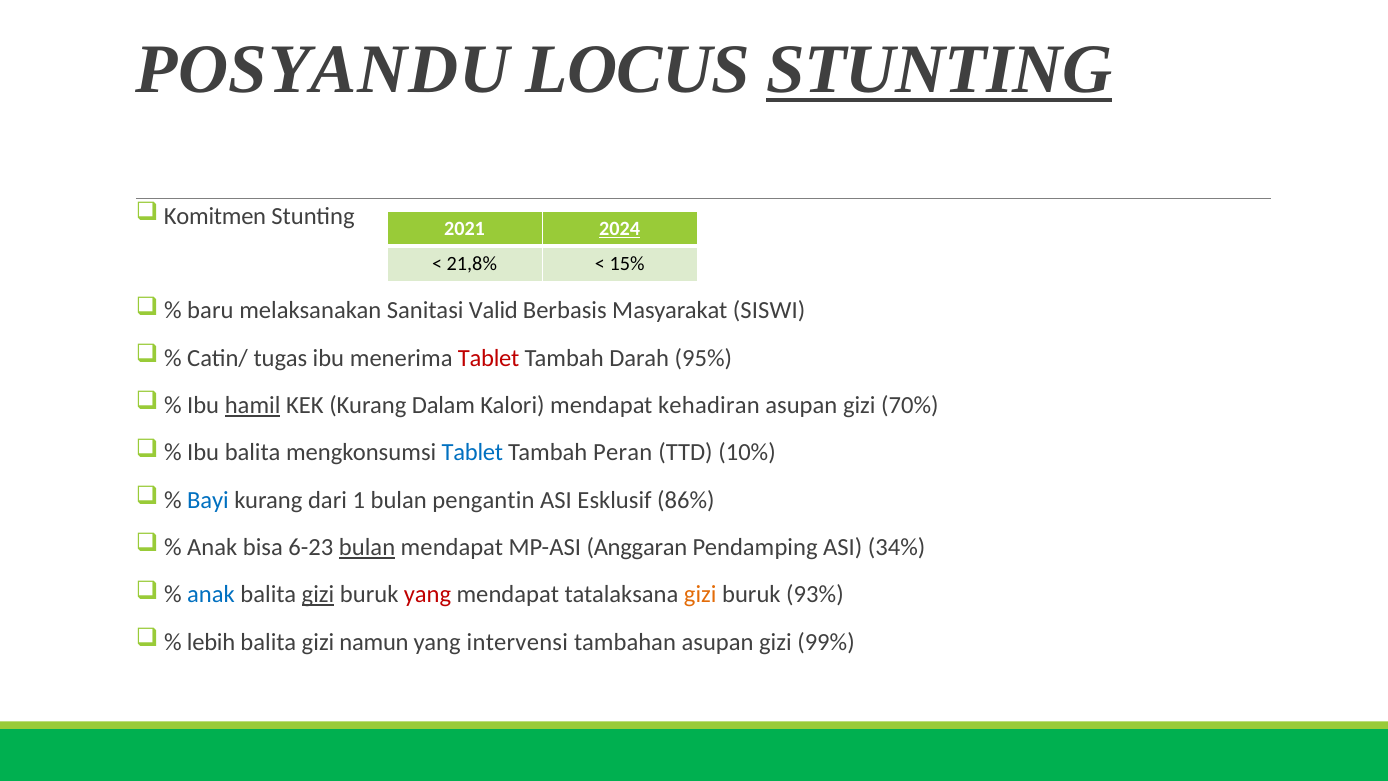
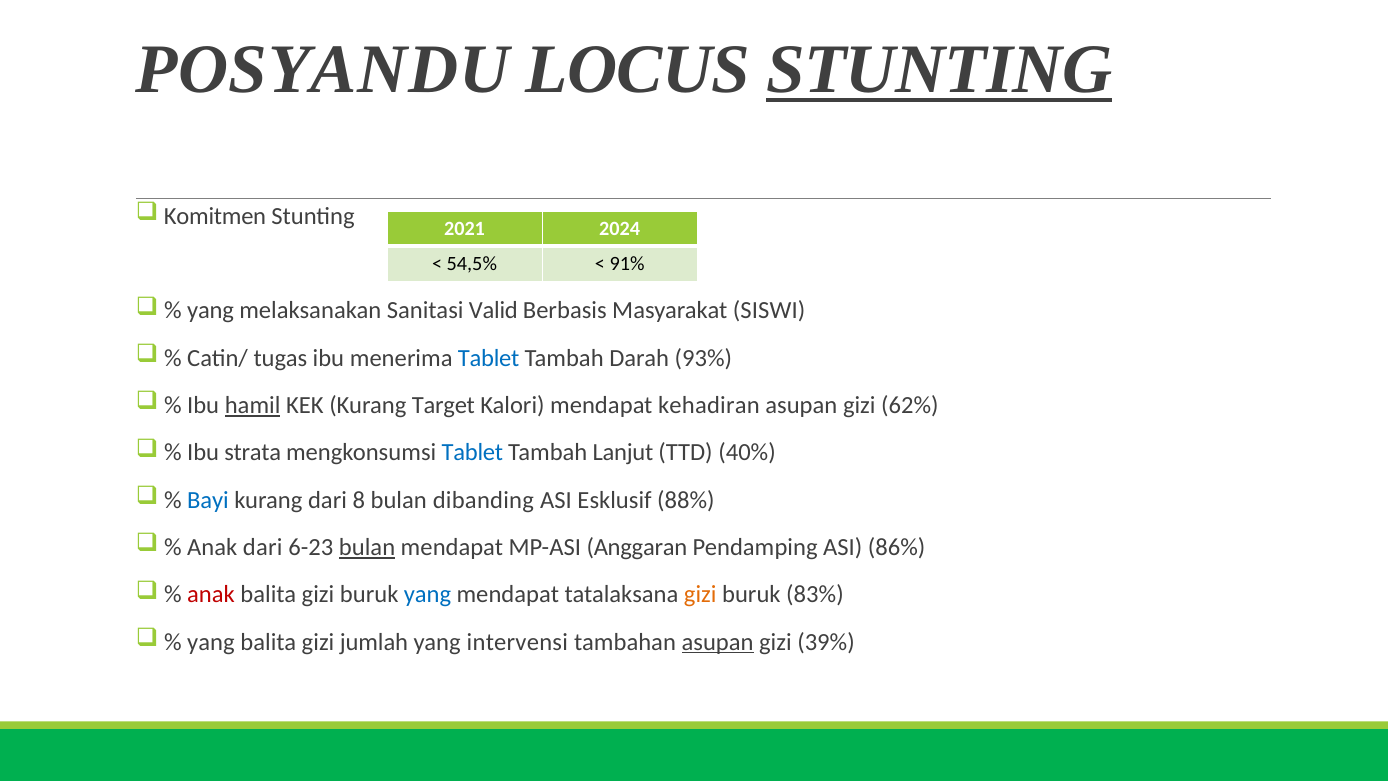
2024 underline: present -> none
21,8%: 21,8% -> 54,5%
15%: 15% -> 91%
baru at (210, 311): baru -> yang
Tablet at (489, 358) colour: red -> blue
95%: 95% -> 93%
Dalam: Dalam -> Target
70%: 70% -> 62%
Ibu balita: balita -> strata
Peran: Peran -> Lanjut
10%: 10% -> 40%
1: 1 -> 8
pengantin: pengantin -> dibanding
86%: 86% -> 88%
Anak bisa: bisa -> dari
34%: 34% -> 86%
anak at (211, 594) colour: blue -> red
gizi at (318, 594) underline: present -> none
yang at (427, 594) colour: red -> blue
93%: 93% -> 83%
lebih at (211, 642): lebih -> yang
namun: namun -> jumlah
asupan at (718, 642) underline: none -> present
99%: 99% -> 39%
